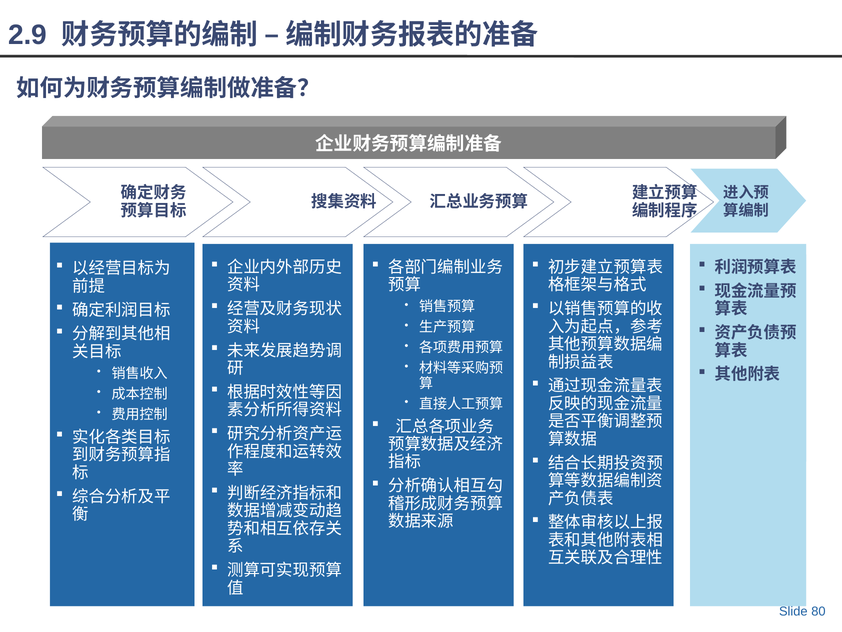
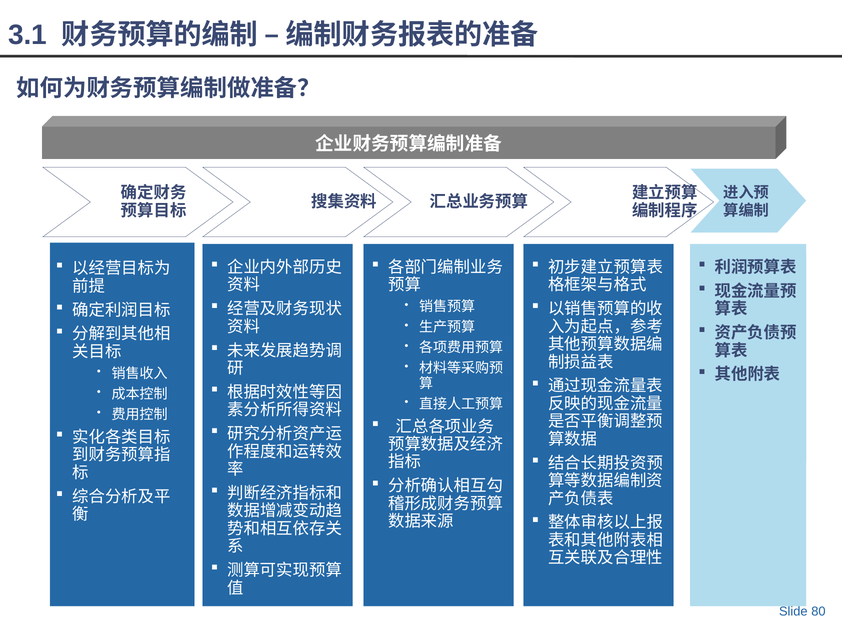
2.9: 2.9 -> 3.1
